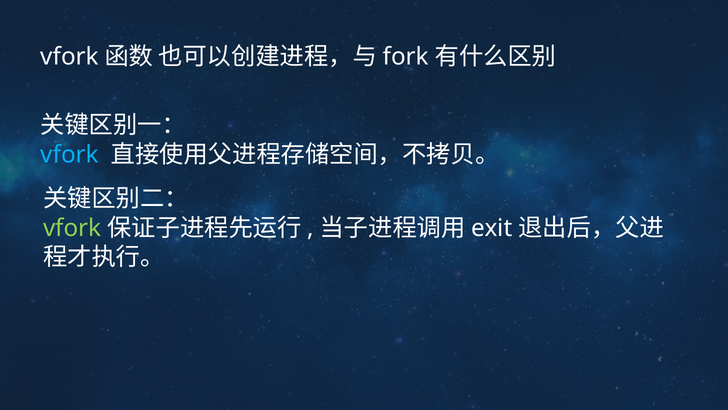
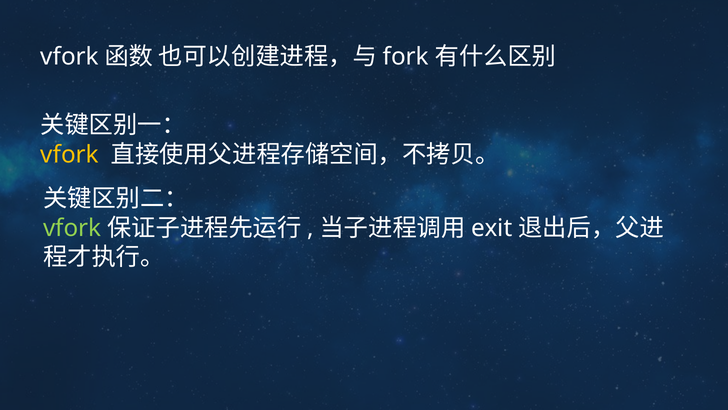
vfork at (70, 154) colour: light blue -> yellow
